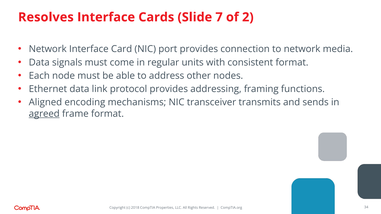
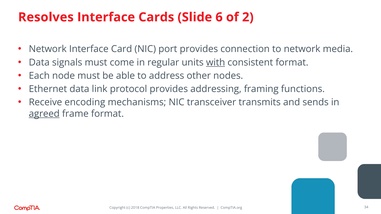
7: 7 -> 6
with underline: none -> present
Aligned: Aligned -> Receive
